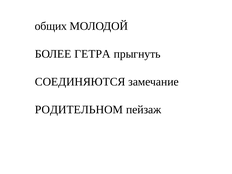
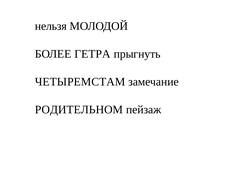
общих: общих -> нельзя
СОЕДИНЯЮТСЯ: СОЕДИНЯЮТСЯ -> ЧЕТЫРЕМСТАМ
